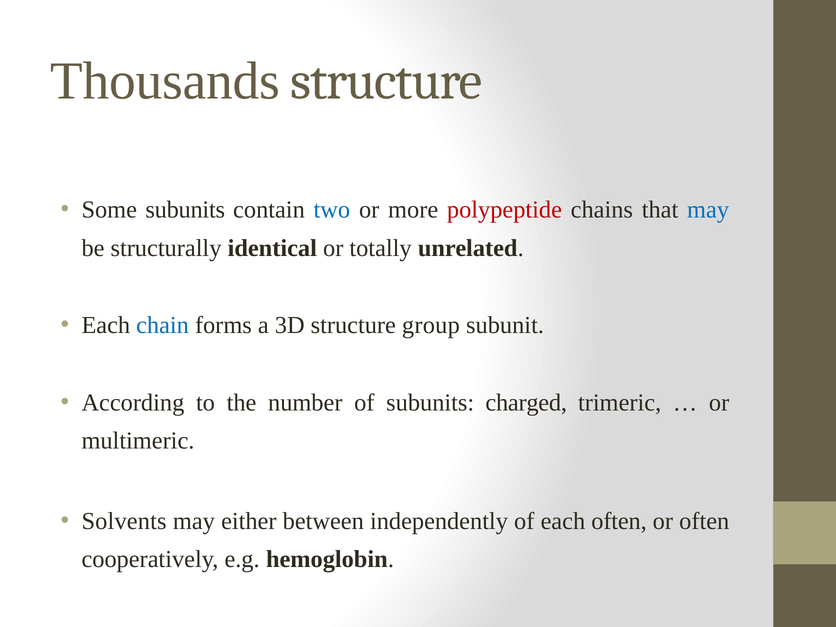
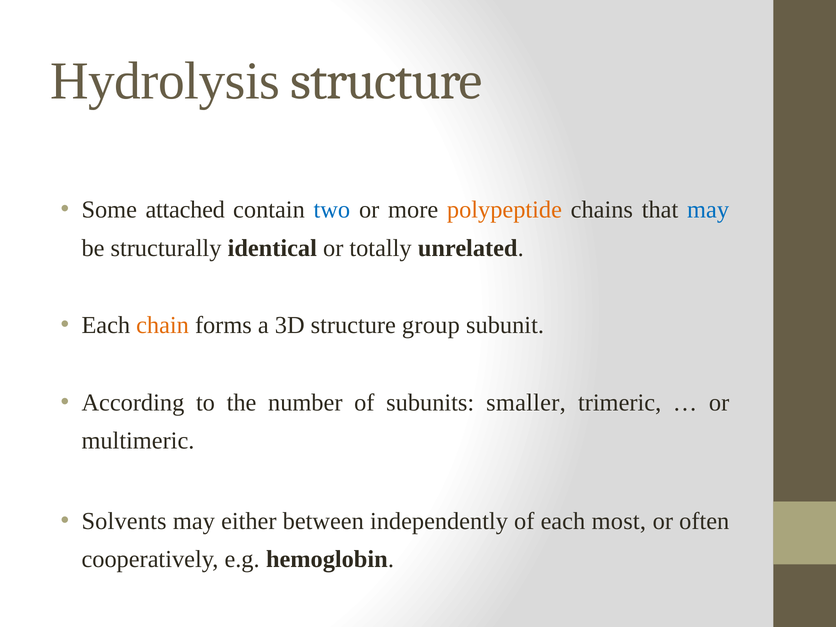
Thousands: Thousands -> Hydrolysis
Some subunits: subunits -> attached
polypeptide colour: red -> orange
chain colour: blue -> orange
charged: charged -> smaller
each often: often -> most
